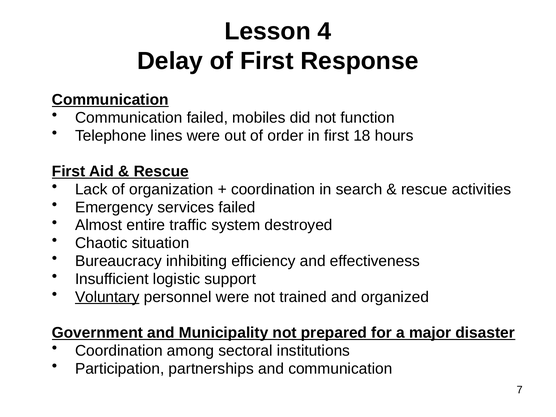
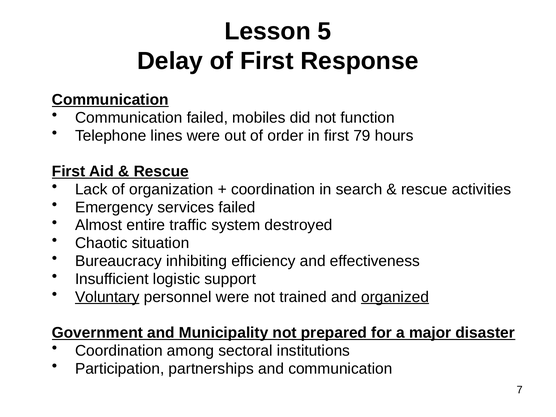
4: 4 -> 5
18: 18 -> 79
organized underline: none -> present
